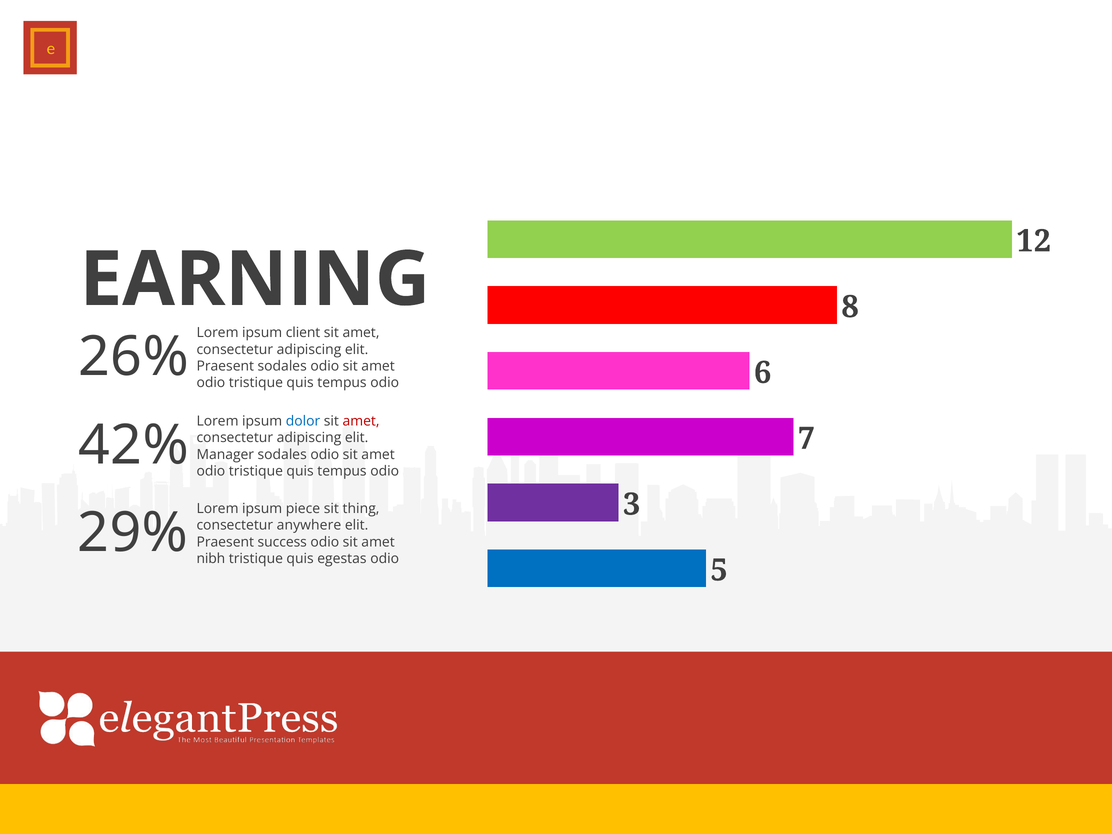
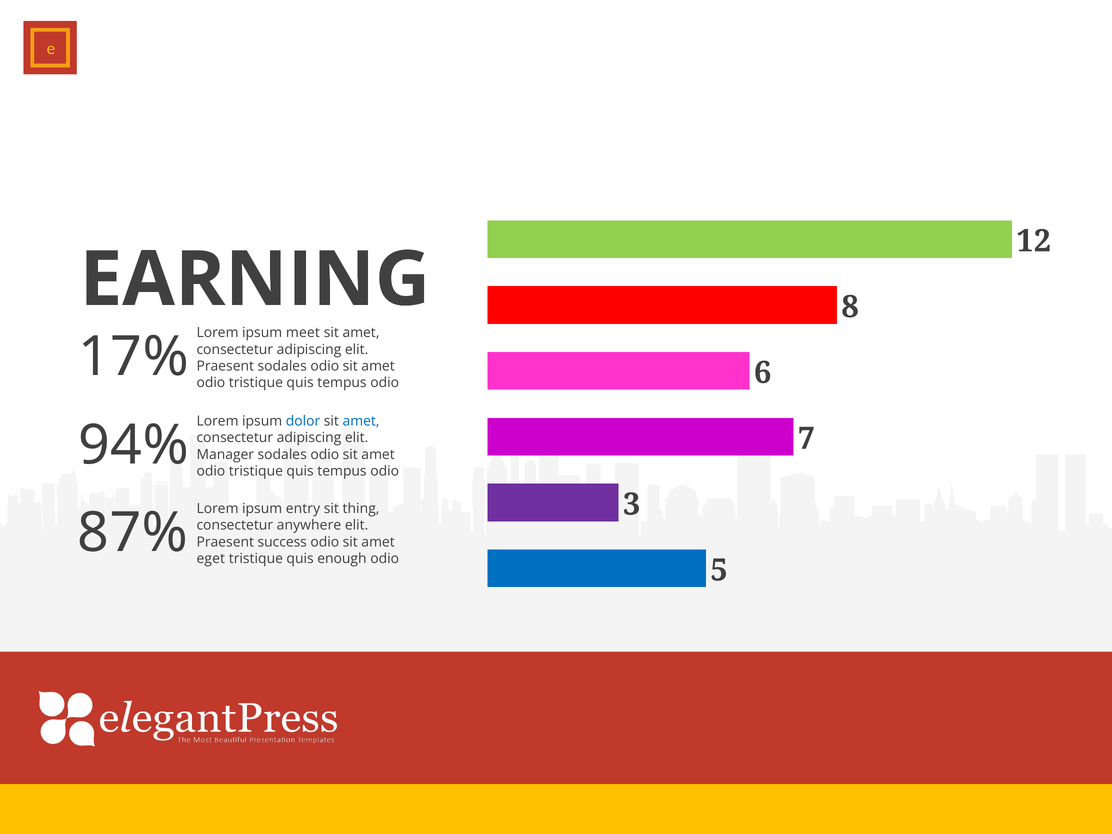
client: client -> meet
26%: 26% -> 17%
amet at (361, 421) colour: red -> blue
42%: 42% -> 94%
piece: piece -> entry
29%: 29% -> 87%
nibh: nibh -> eget
egestas: egestas -> enough
